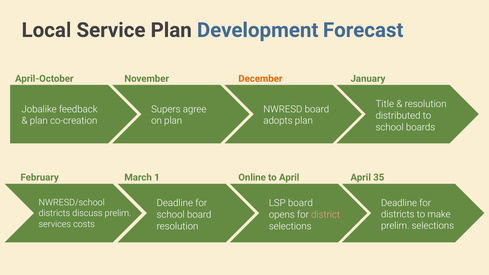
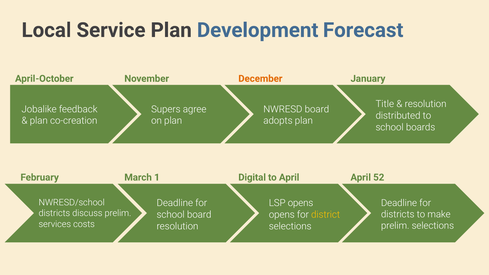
Online: Online -> Digital
35: 35 -> 52
LSP board: board -> opens
district colour: pink -> yellow
